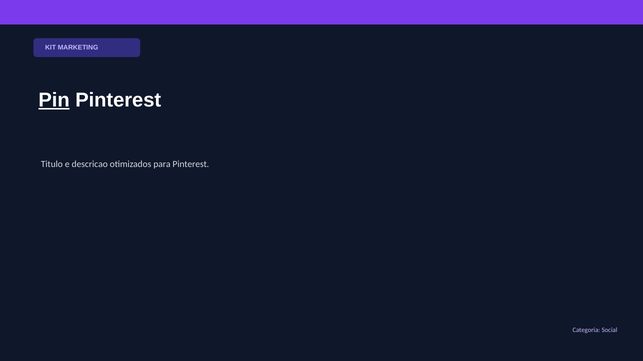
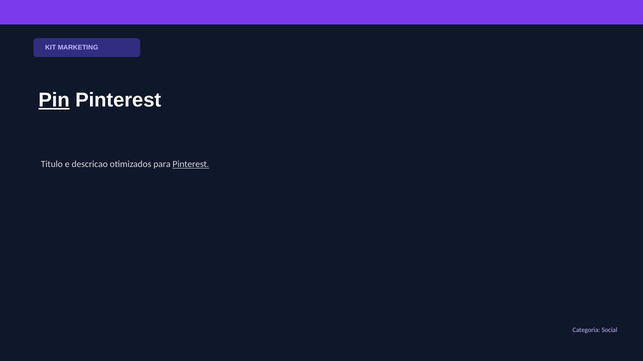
Pinterest at (191, 165) underline: none -> present
